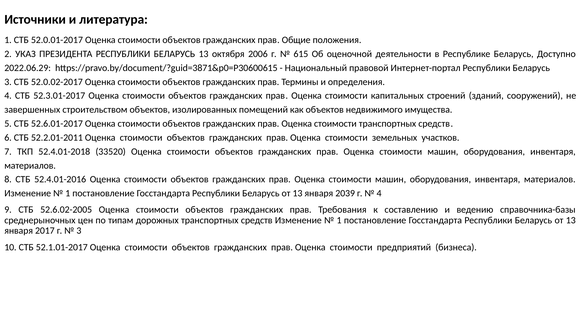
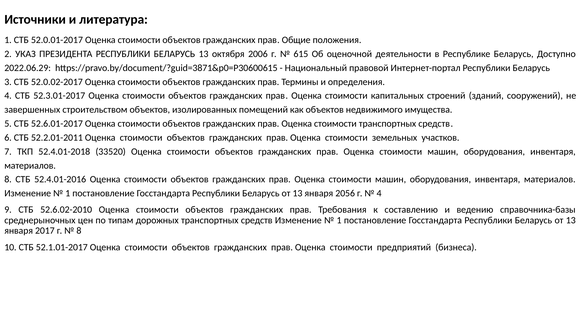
2039: 2039 -> 2056
52.6.02-2005: 52.6.02-2005 -> 52.6.02-2010
3 at (79, 230): 3 -> 8
